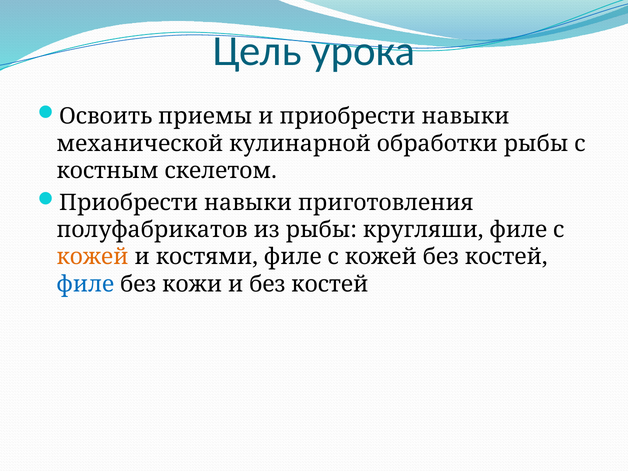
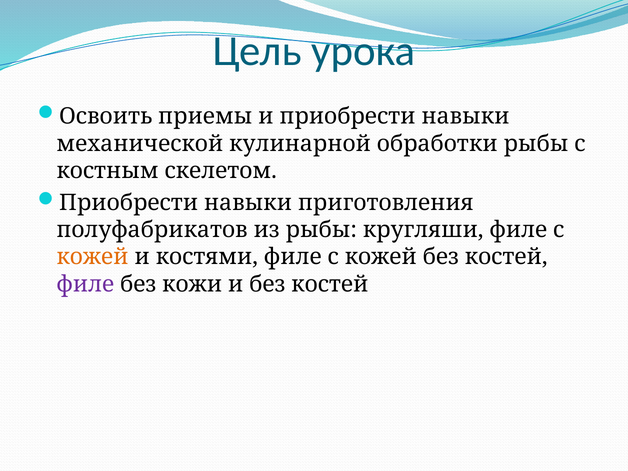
филе at (85, 284) colour: blue -> purple
